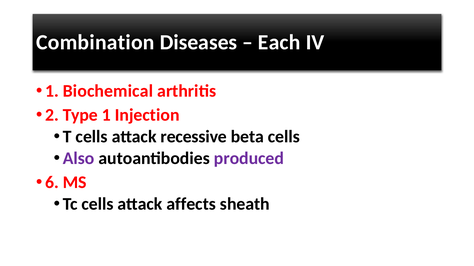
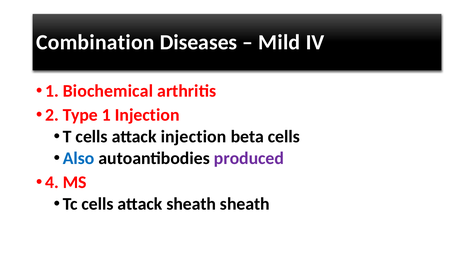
Each: Each -> Mild
attack recessive: recessive -> injection
Also colour: purple -> blue
6: 6 -> 4
attack affects: affects -> sheath
